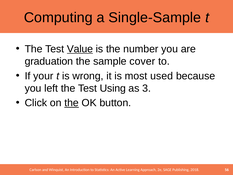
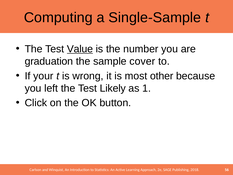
used: used -> other
Using: Using -> Likely
3: 3 -> 1
the at (72, 103) underline: present -> none
